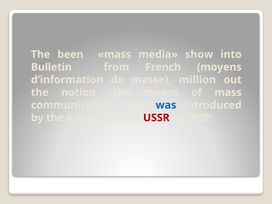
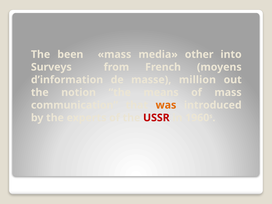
show: show -> other
Bulletin: Bulletin -> Surveys
was colour: blue -> orange
